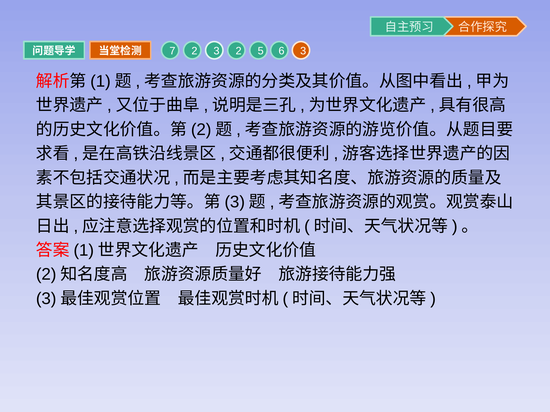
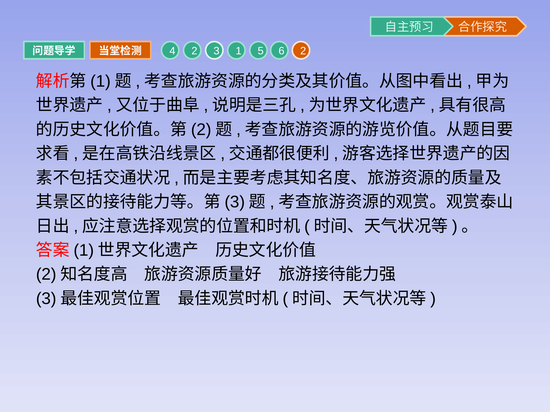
7: 7 -> 4
3 2: 2 -> 1
5 3: 3 -> 2
